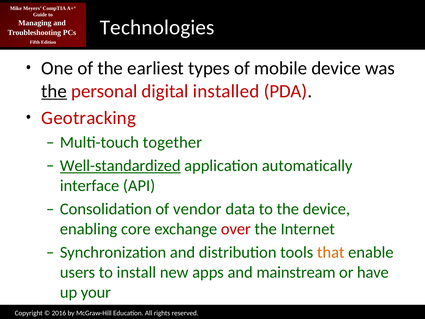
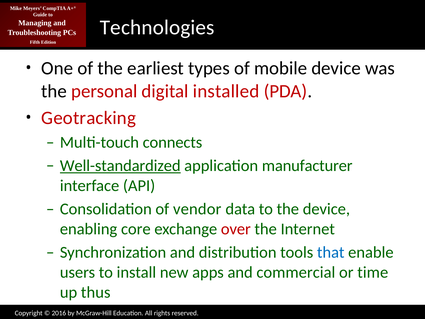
the at (54, 91) underline: present -> none
together: together -> connects
automatically: automatically -> manufacturer
that colour: orange -> blue
mainstream: mainstream -> commercial
have: have -> time
your: your -> thus
